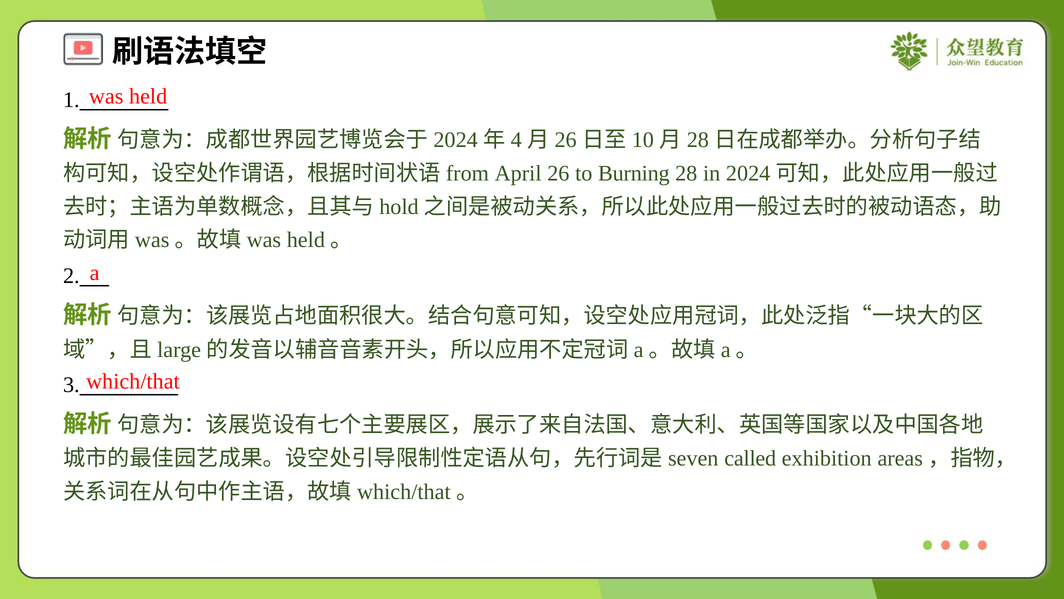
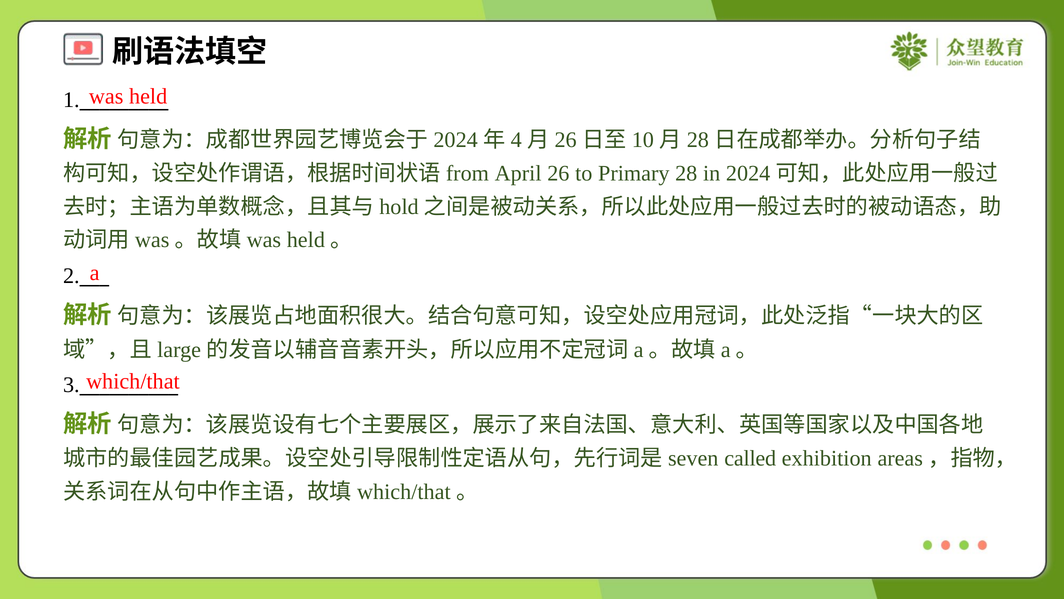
Burning: Burning -> Primary
